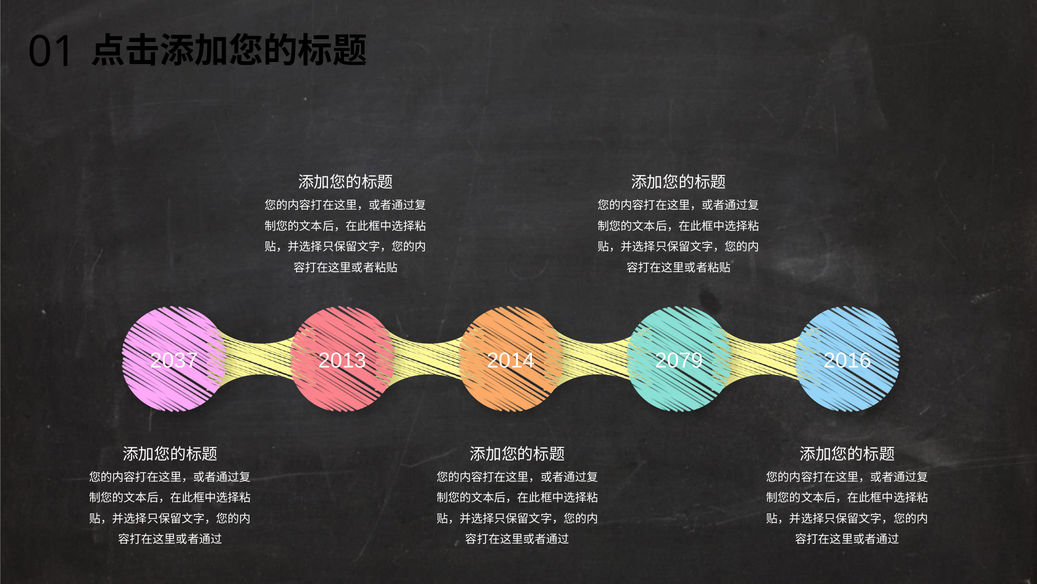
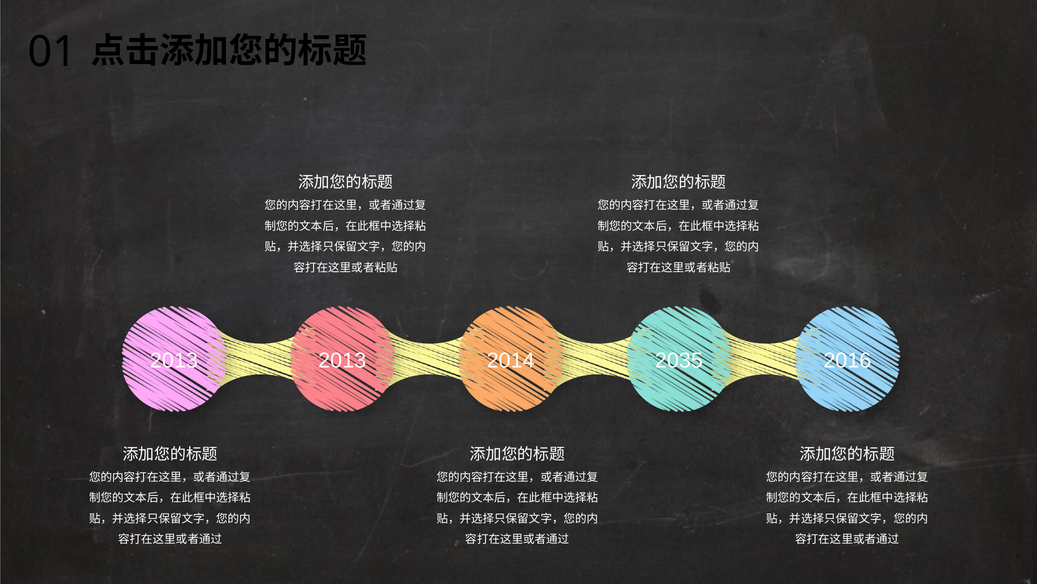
2037 at (174, 360): 2037 -> 2013
2079: 2079 -> 2035
